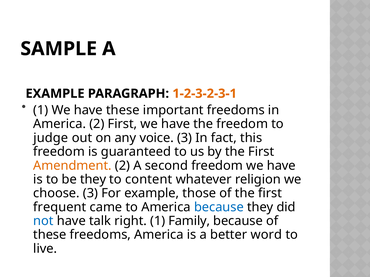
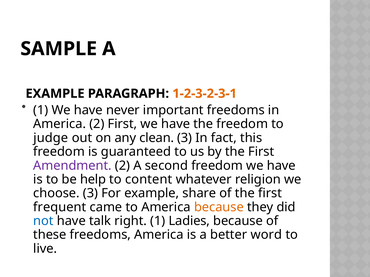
have these: these -> never
voice: voice -> clean
Amendment colour: orange -> purple
be they: they -> help
those: those -> share
because at (219, 207) colour: blue -> orange
Family: Family -> Ladies
